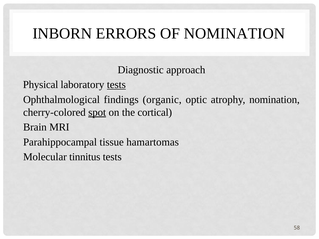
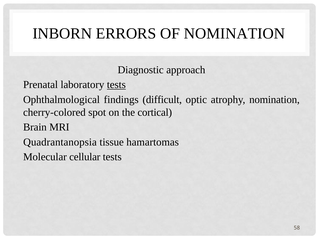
Physical: Physical -> Prenatal
organic: organic -> difficult
spot underline: present -> none
Parahippocampal: Parahippocampal -> Quadrantanopsia
tinnitus: tinnitus -> cellular
